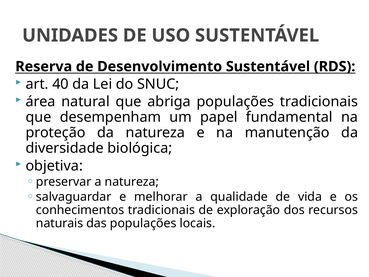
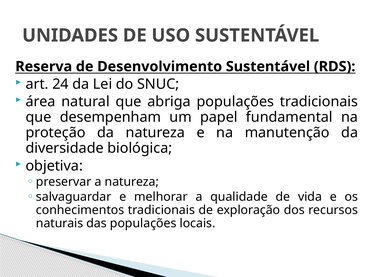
40: 40 -> 24
